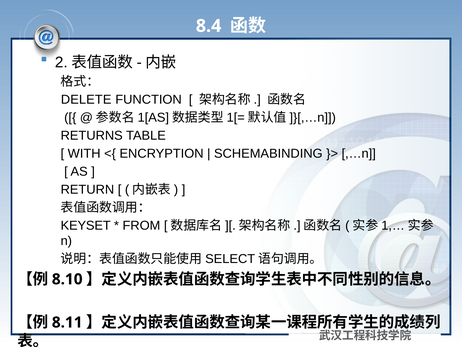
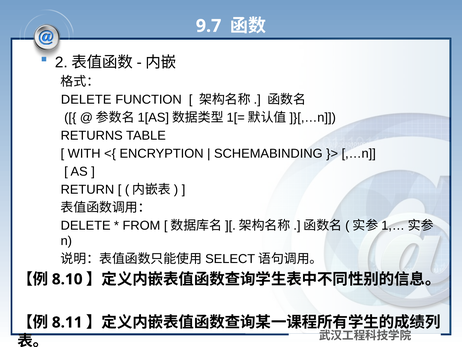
8.4: 8.4 -> 9.7
KEYSET at (86, 225): KEYSET -> DELETE
